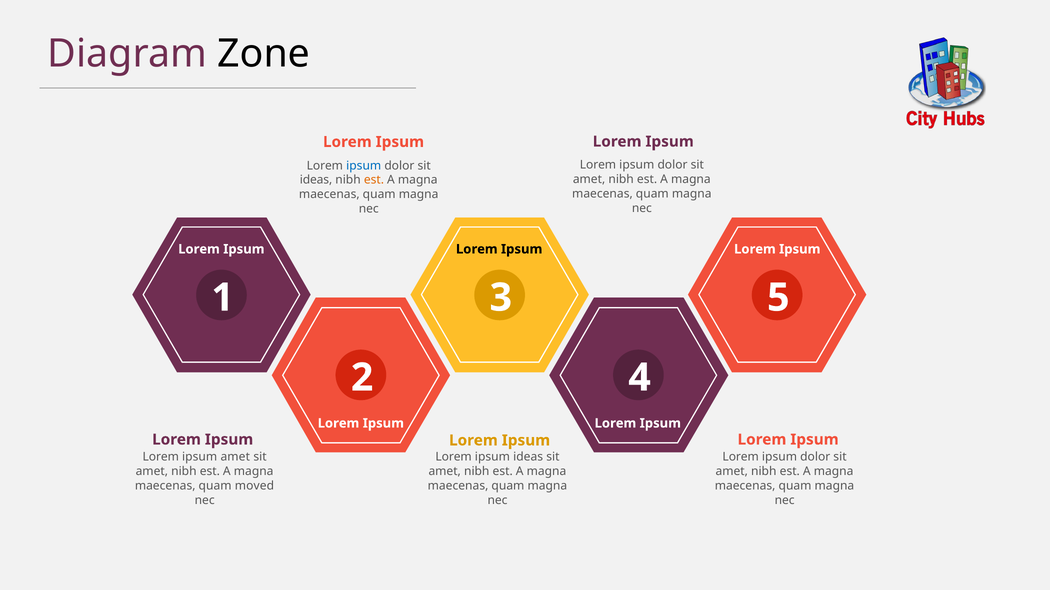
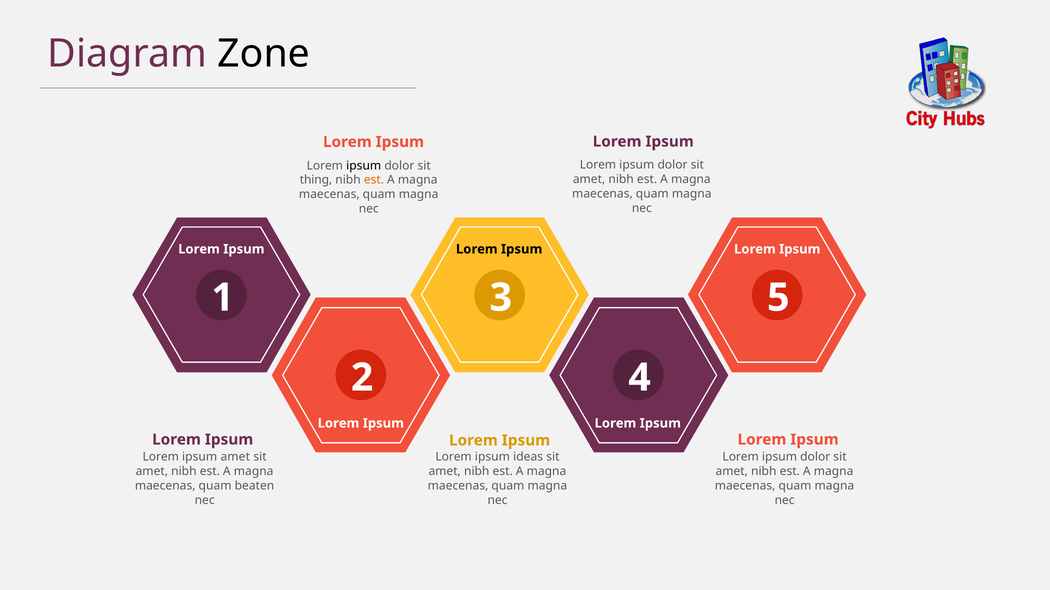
ipsum at (364, 166) colour: blue -> black
ideas at (316, 180): ideas -> thing
moved: moved -> beaten
